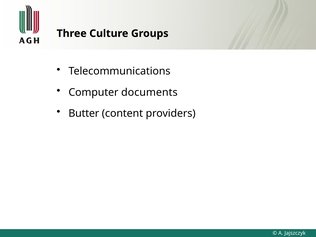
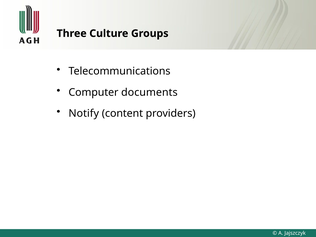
Butter: Butter -> Notify
